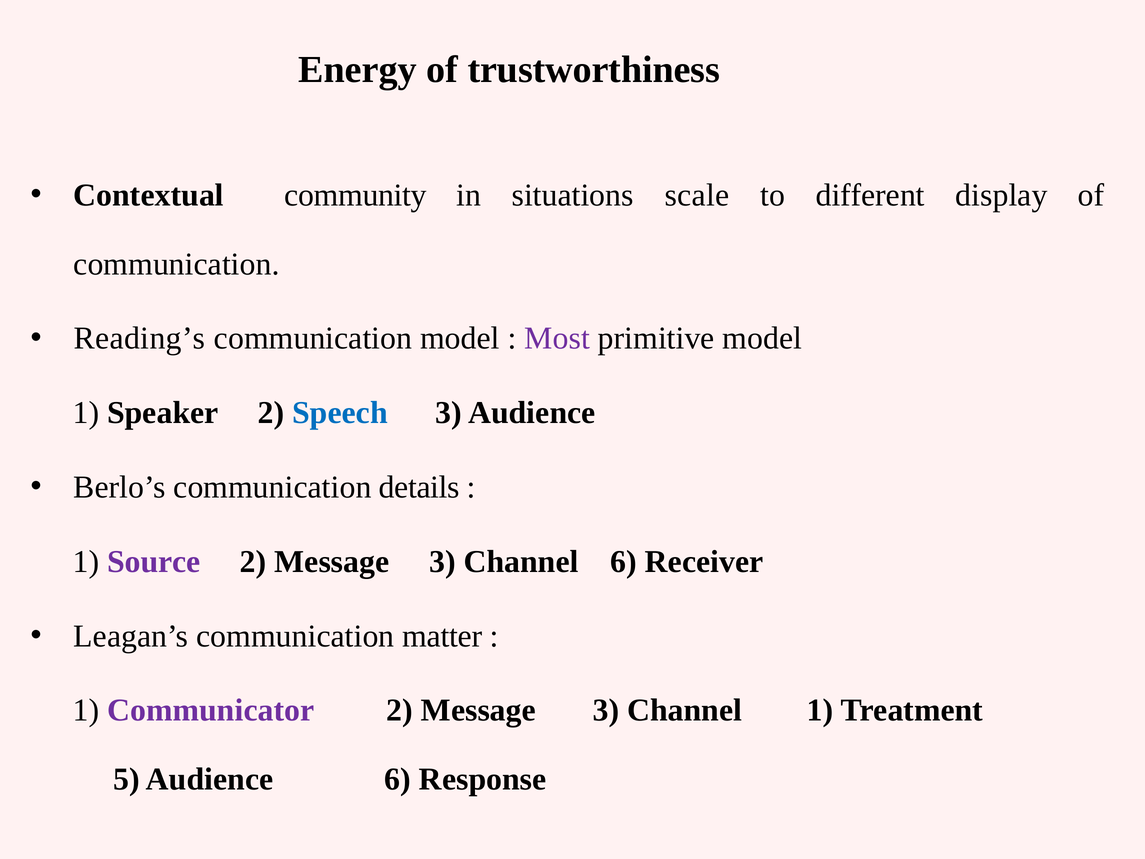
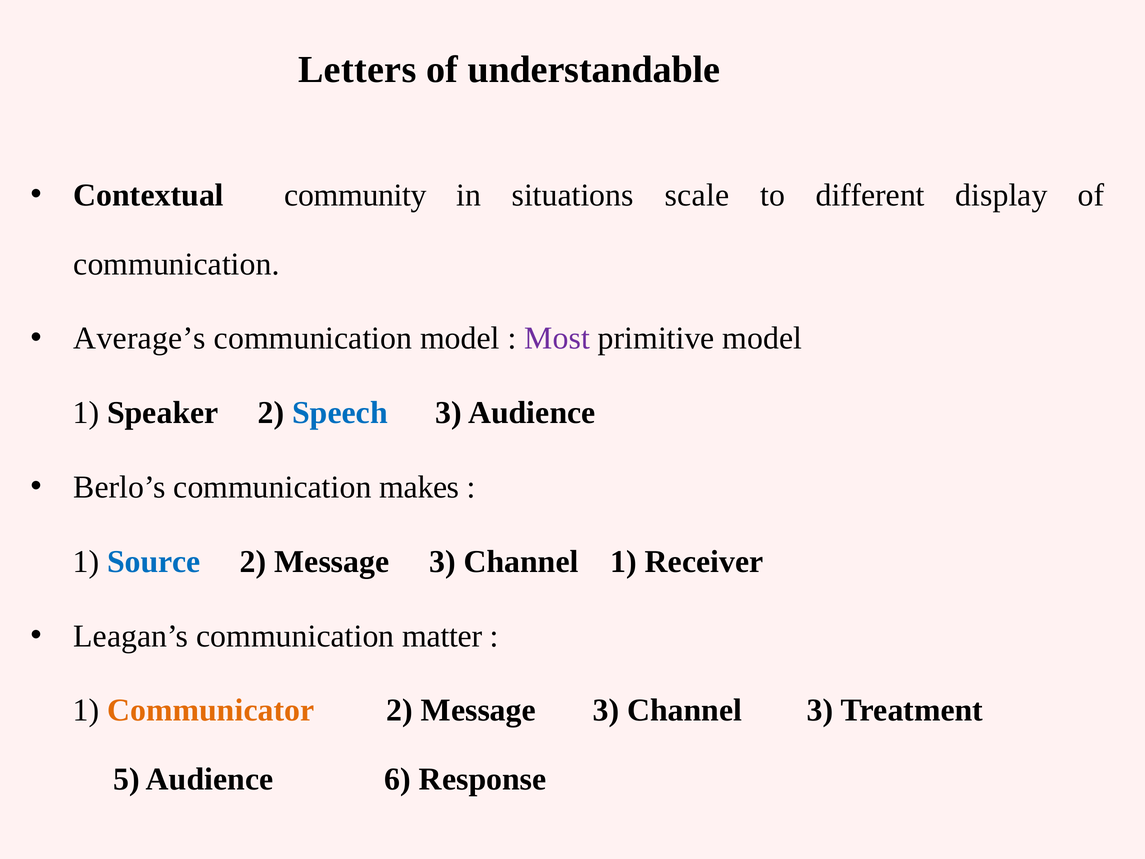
Energy: Energy -> Letters
trustworthiness: trustworthiness -> understandable
Reading’s: Reading’s -> Average’s
details: details -> makes
Source colour: purple -> blue
Channel 6: 6 -> 1
Communicator colour: purple -> orange
Channel 1: 1 -> 3
